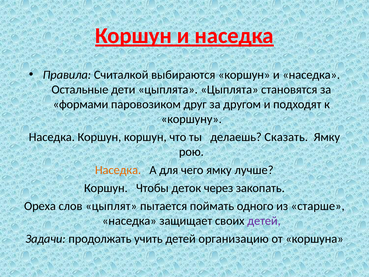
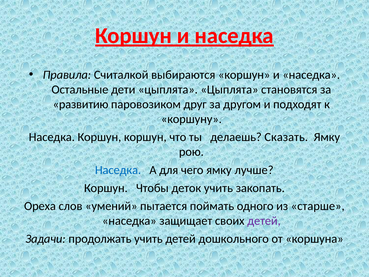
формами: формами -> развитию
Наседка at (118, 170) colour: orange -> blue
деток через: через -> учить
цыплят: цыплят -> умений
организацию: организацию -> дошкольного
